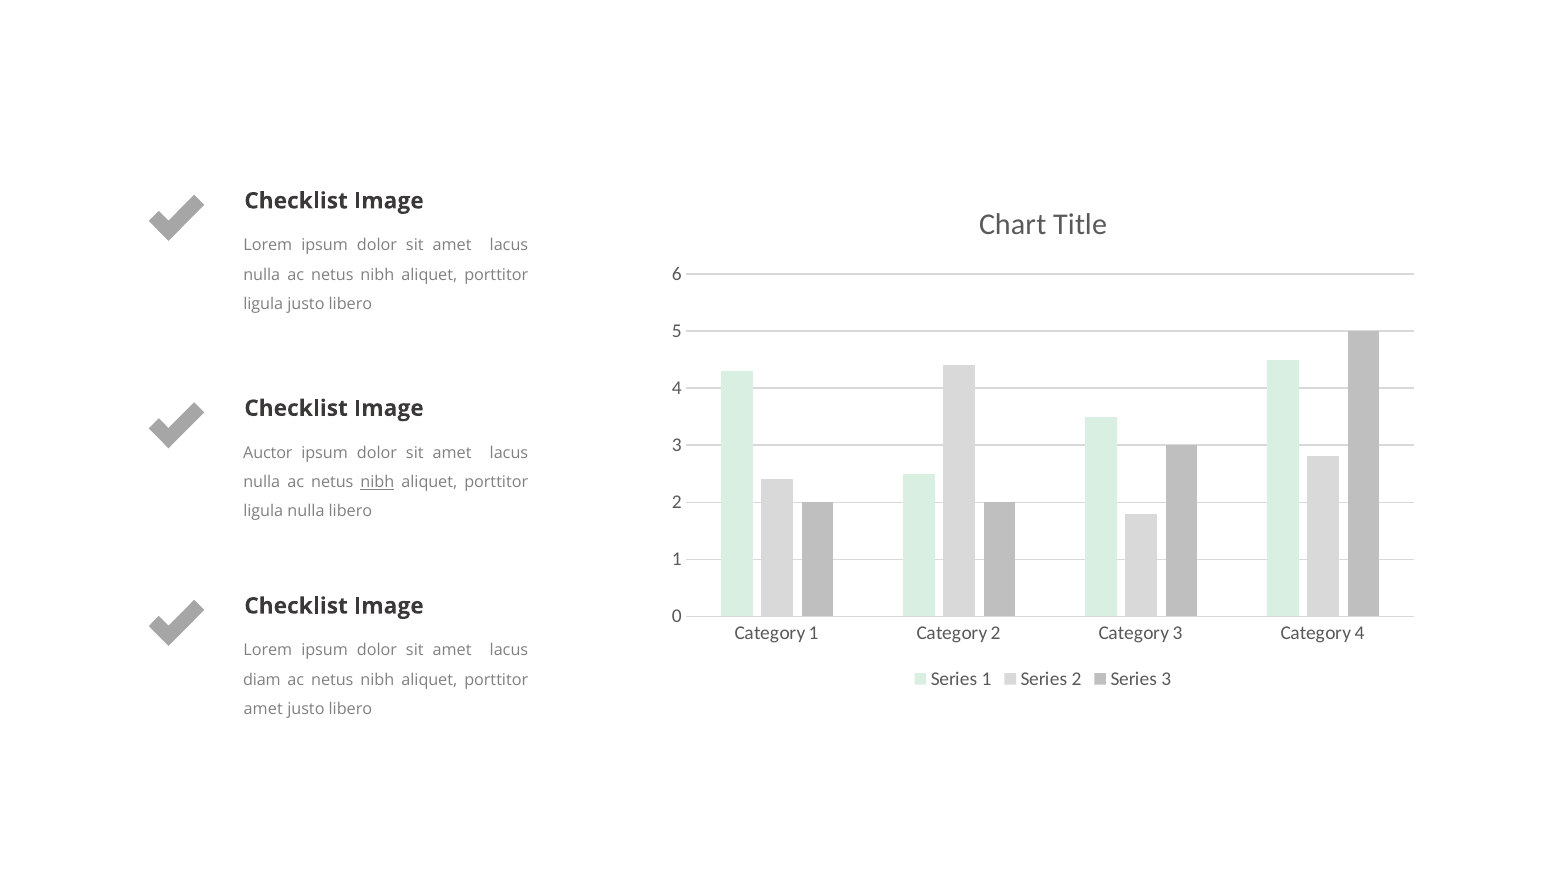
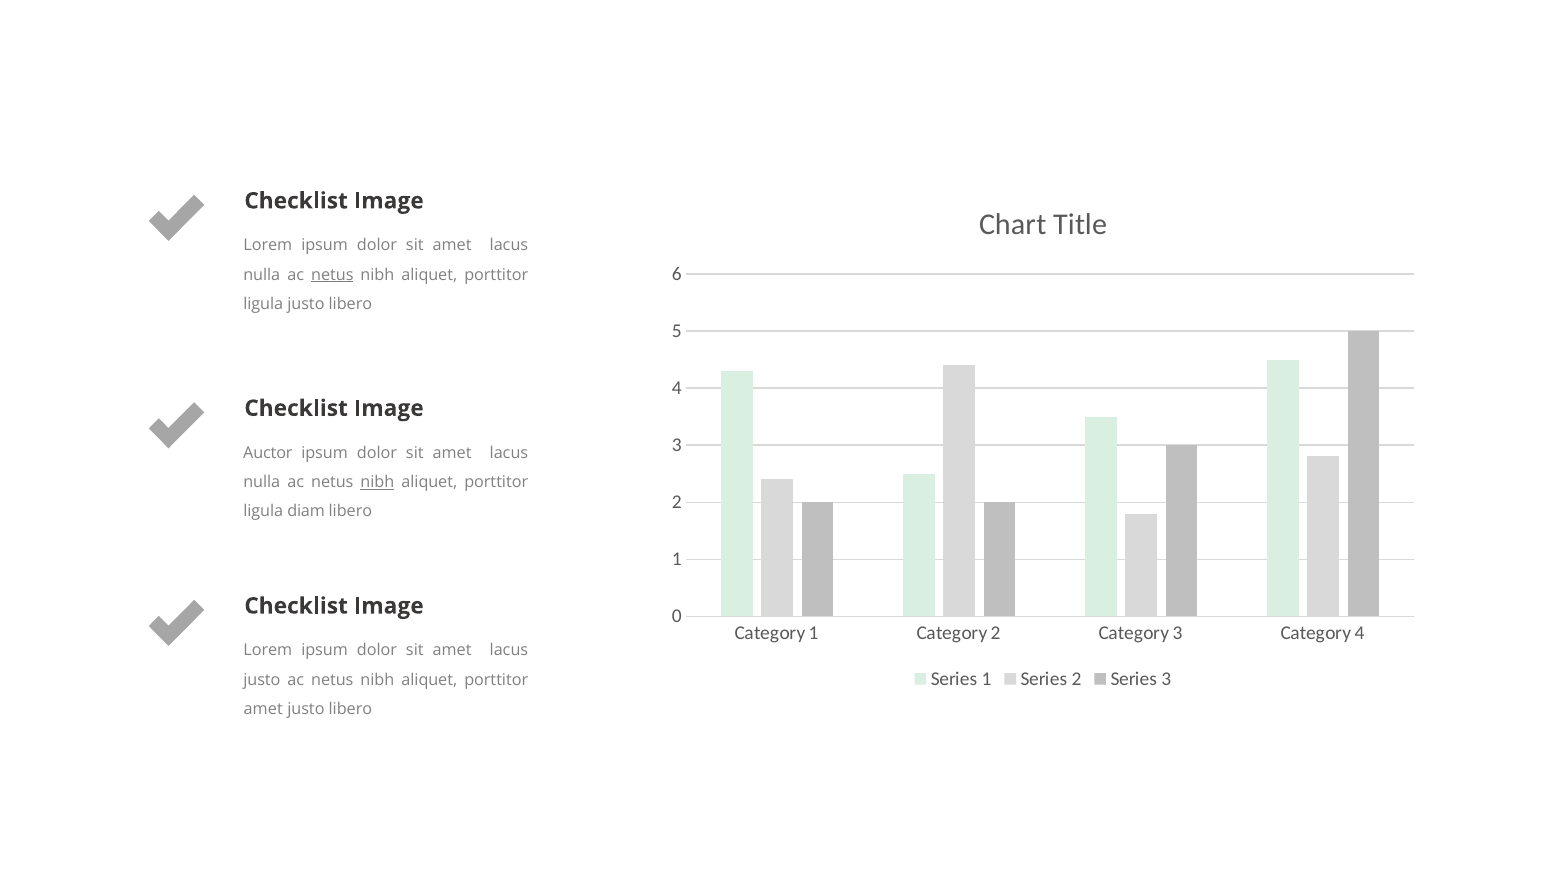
netus at (332, 275) underline: none -> present
ligula nulla: nulla -> diam
diam at (262, 680): diam -> justo
